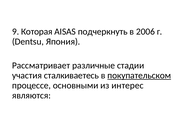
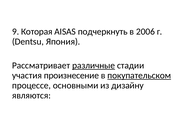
различные underline: none -> present
сталкиваетесь: сталкиваетесь -> произнесение
интерес: интерес -> дизайну
